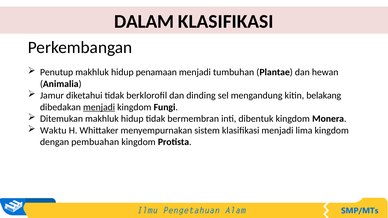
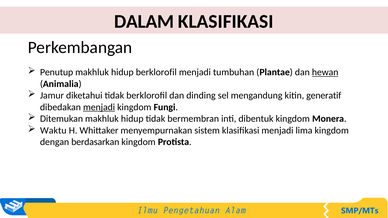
hidup penamaan: penamaan -> berklorofil
hewan underline: none -> present
belakang: belakang -> generatif
pembuahan: pembuahan -> berdasarkan
